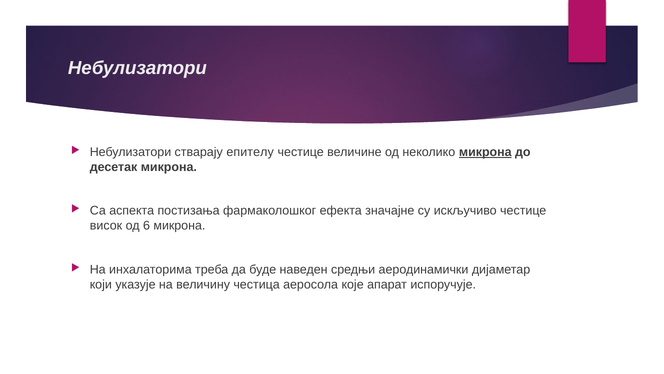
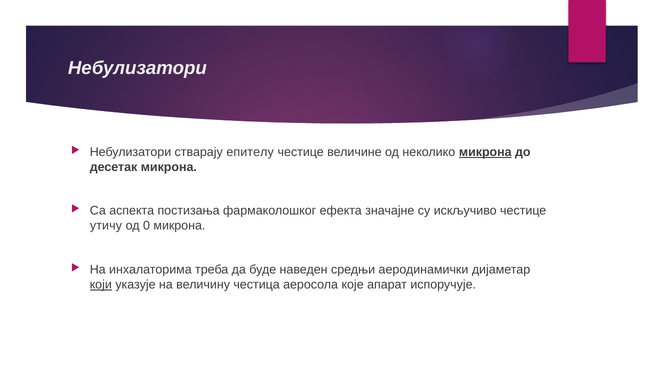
висок: висок -> утичу
6: 6 -> 0
који underline: none -> present
